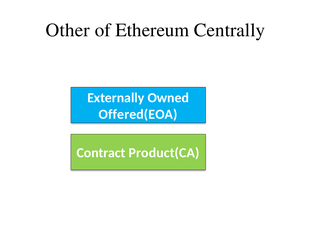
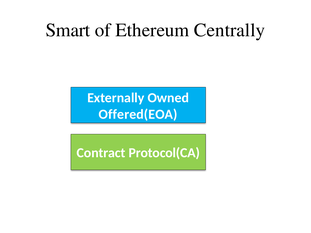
Other: Other -> Smart
Product(CA: Product(CA -> Protocol(CA
